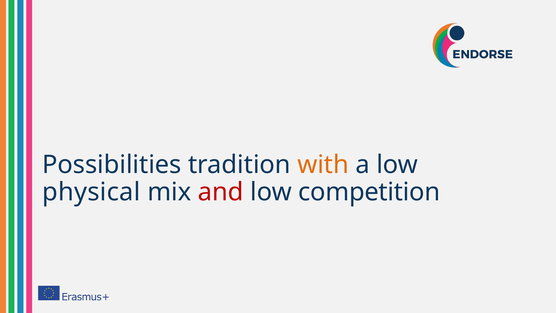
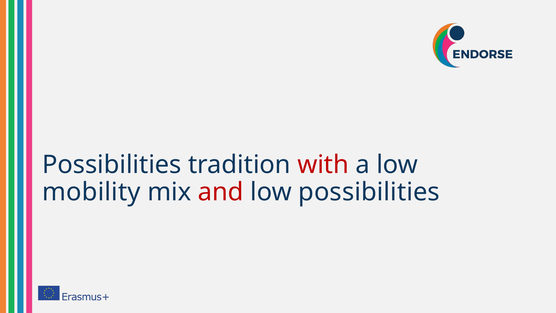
with colour: orange -> red
physical: physical -> mobility
low competition: competition -> possibilities
